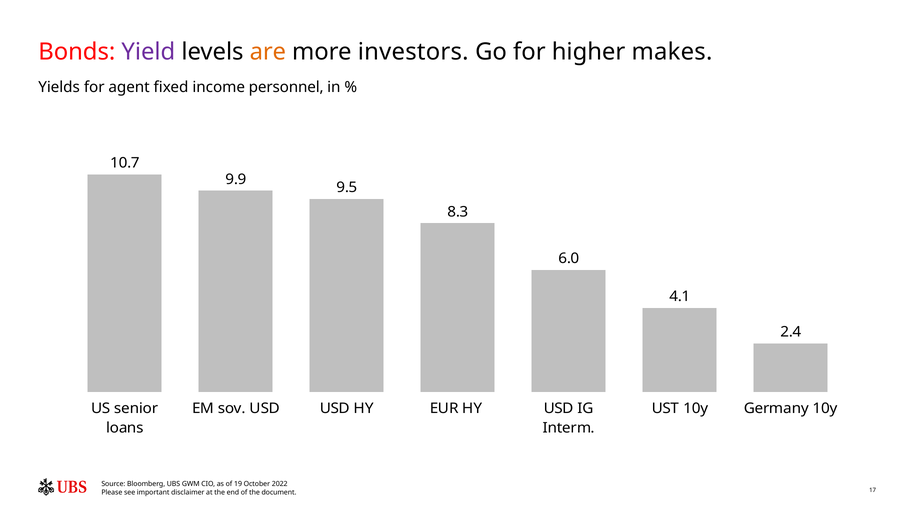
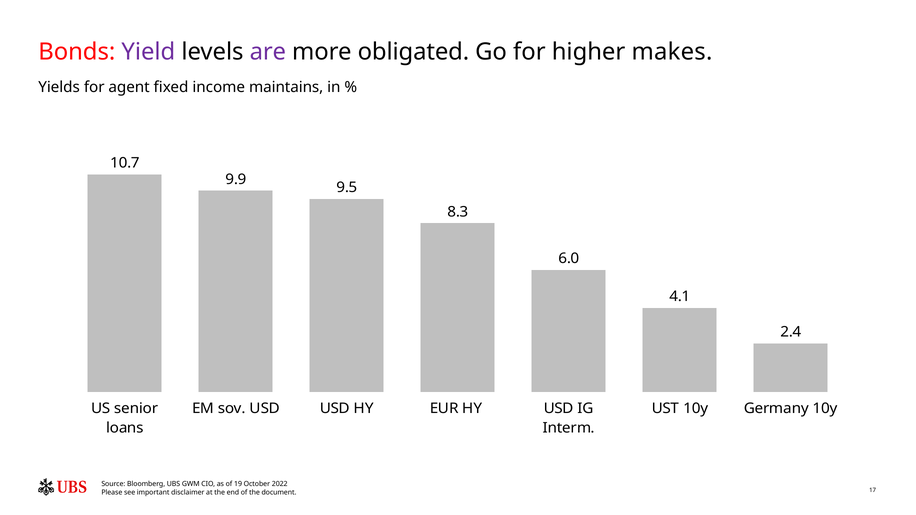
are colour: orange -> purple
investors: investors -> obligated
personnel: personnel -> maintains
